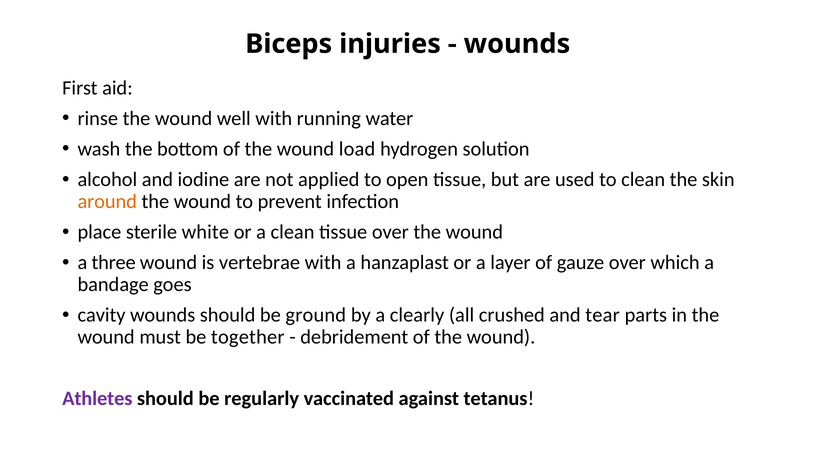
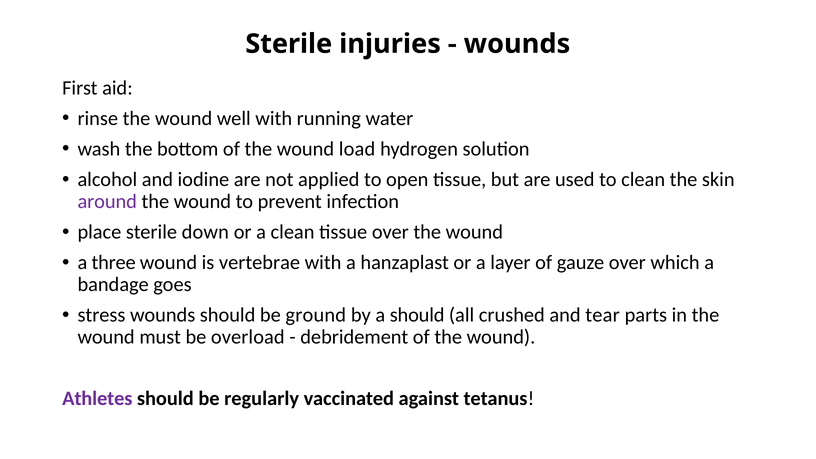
Biceps at (289, 44): Biceps -> Sterile
around colour: orange -> purple
white: white -> down
cavity: cavity -> stress
a clearly: clearly -> should
together: together -> overload
